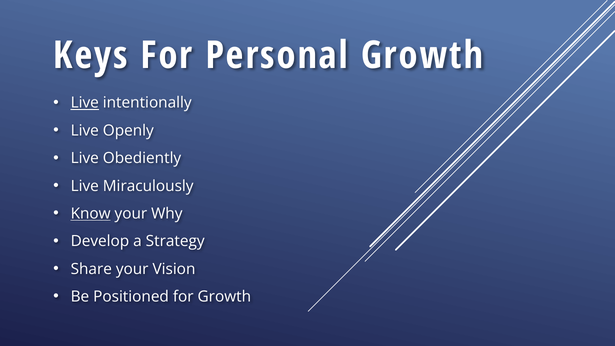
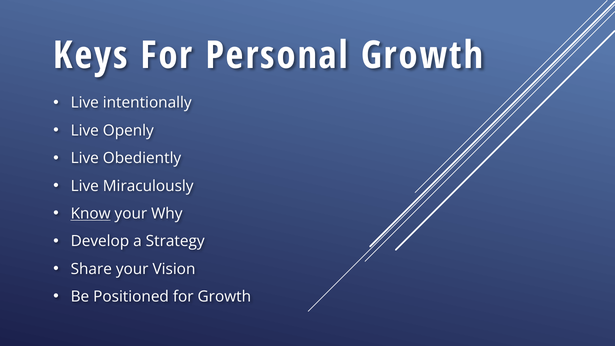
Live at (85, 103) underline: present -> none
